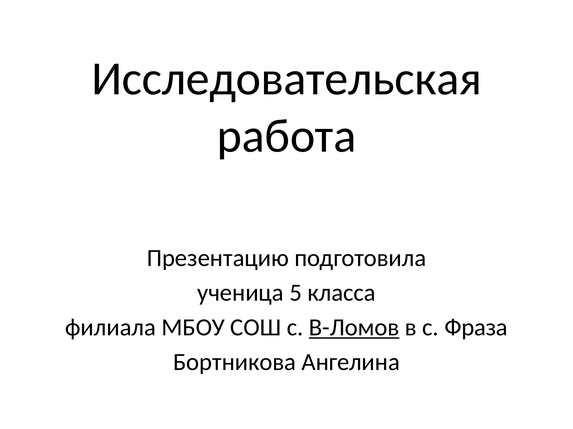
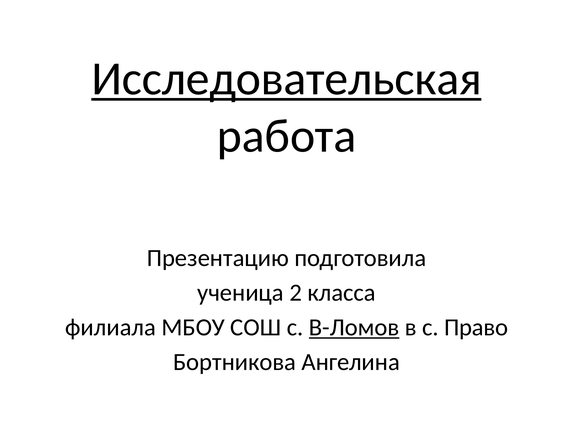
Исследовательская underline: none -> present
5: 5 -> 2
Фраза: Фраза -> Право
